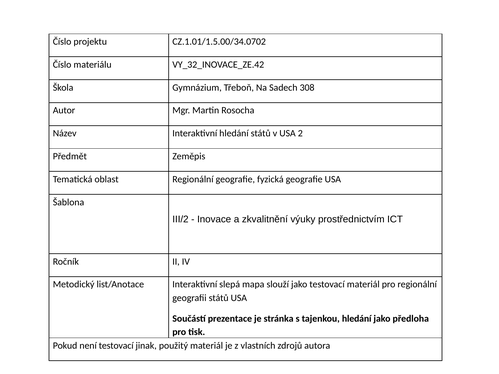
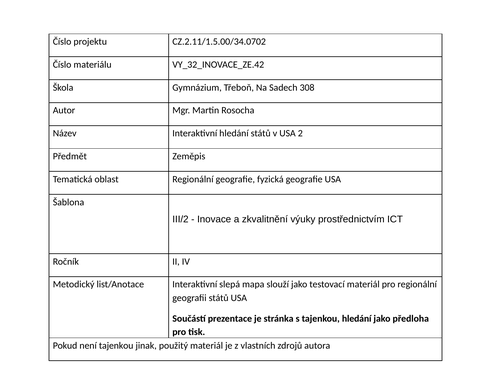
CZ.1.01/1.5.00/34.0702: CZ.1.01/1.5.00/34.0702 -> CZ.2.11/1.5.00/34.0702
není testovací: testovací -> tajenkou
